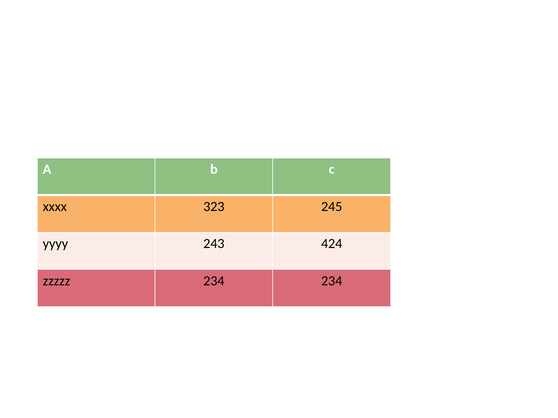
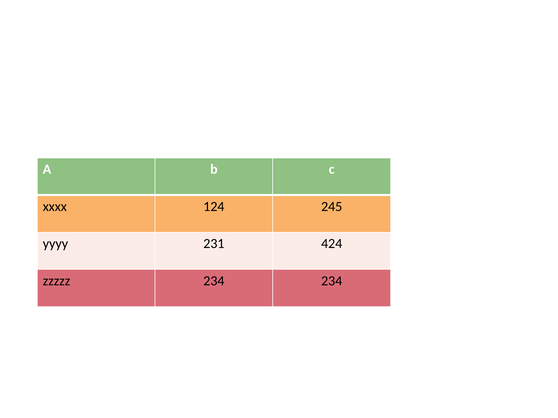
323: 323 -> 124
243: 243 -> 231
